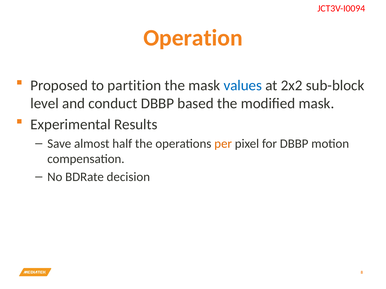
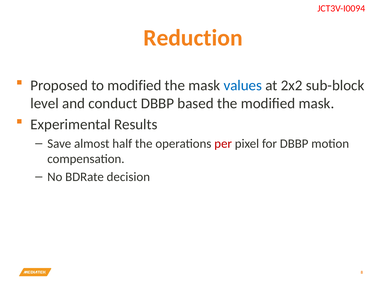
Operation: Operation -> Reduction
to partition: partition -> modified
per colour: orange -> red
